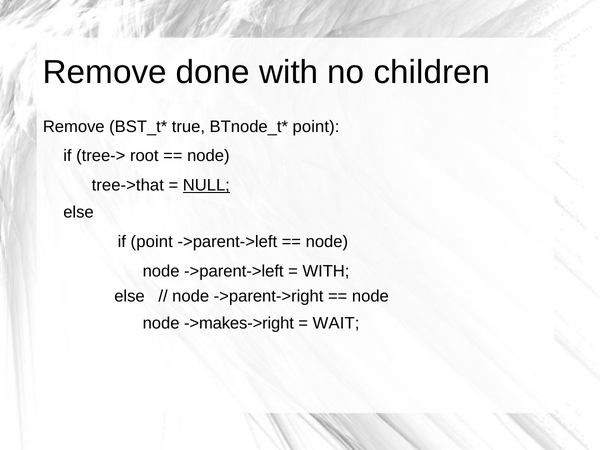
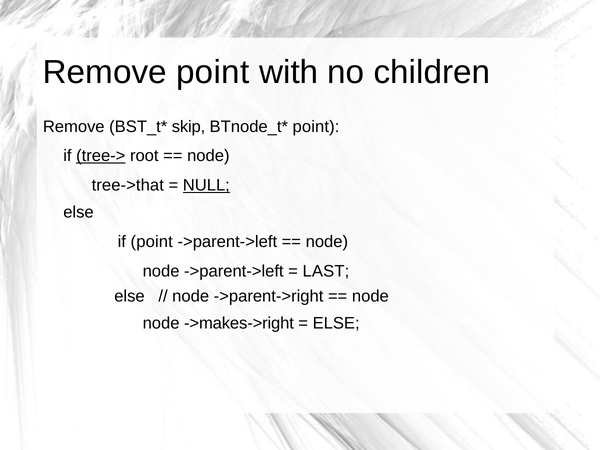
Remove done: done -> point
true: true -> skip
tree-> underline: none -> present
WITH at (326, 271): WITH -> LAST
WAIT at (336, 323): WAIT -> ELSE
